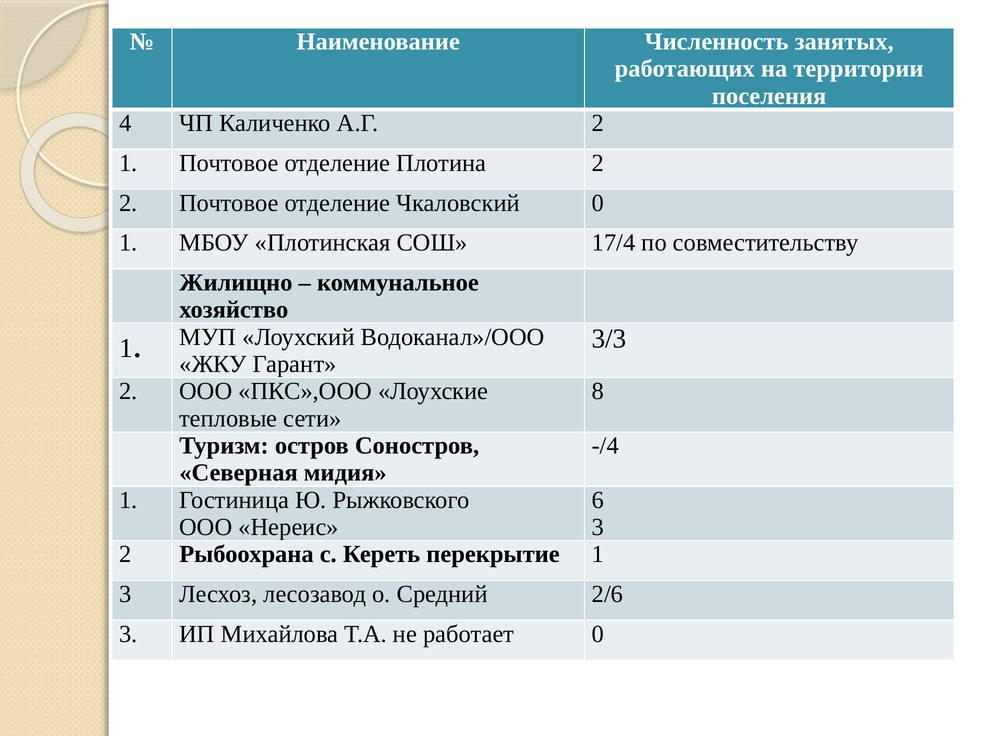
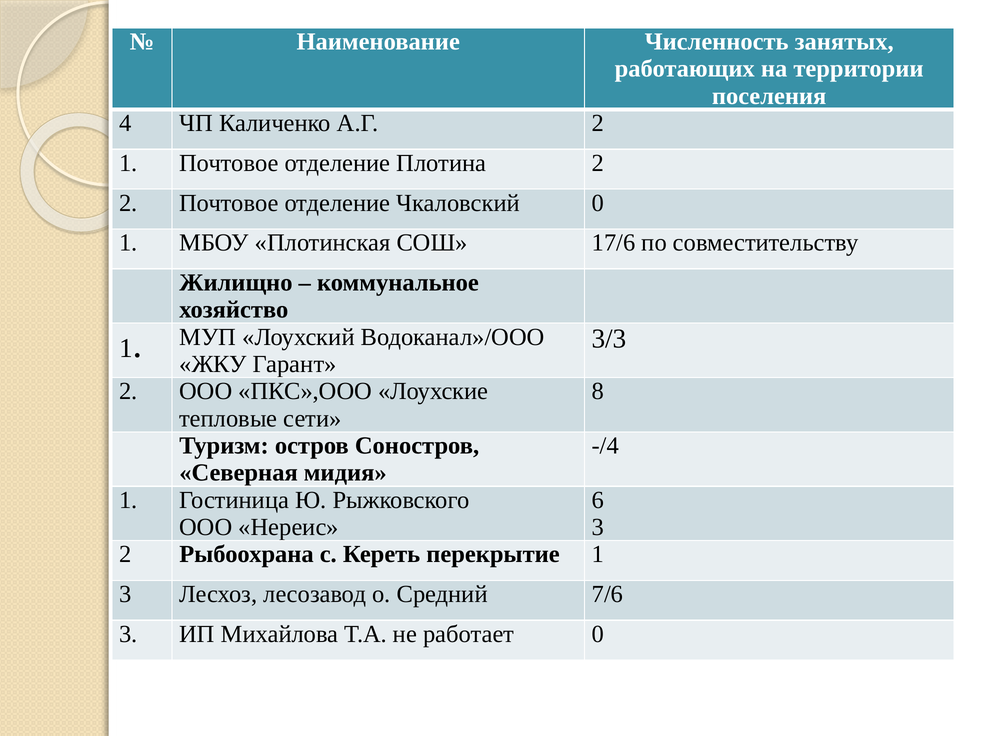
17/4: 17/4 -> 17/6
2/6: 2/6 -> 7/6
